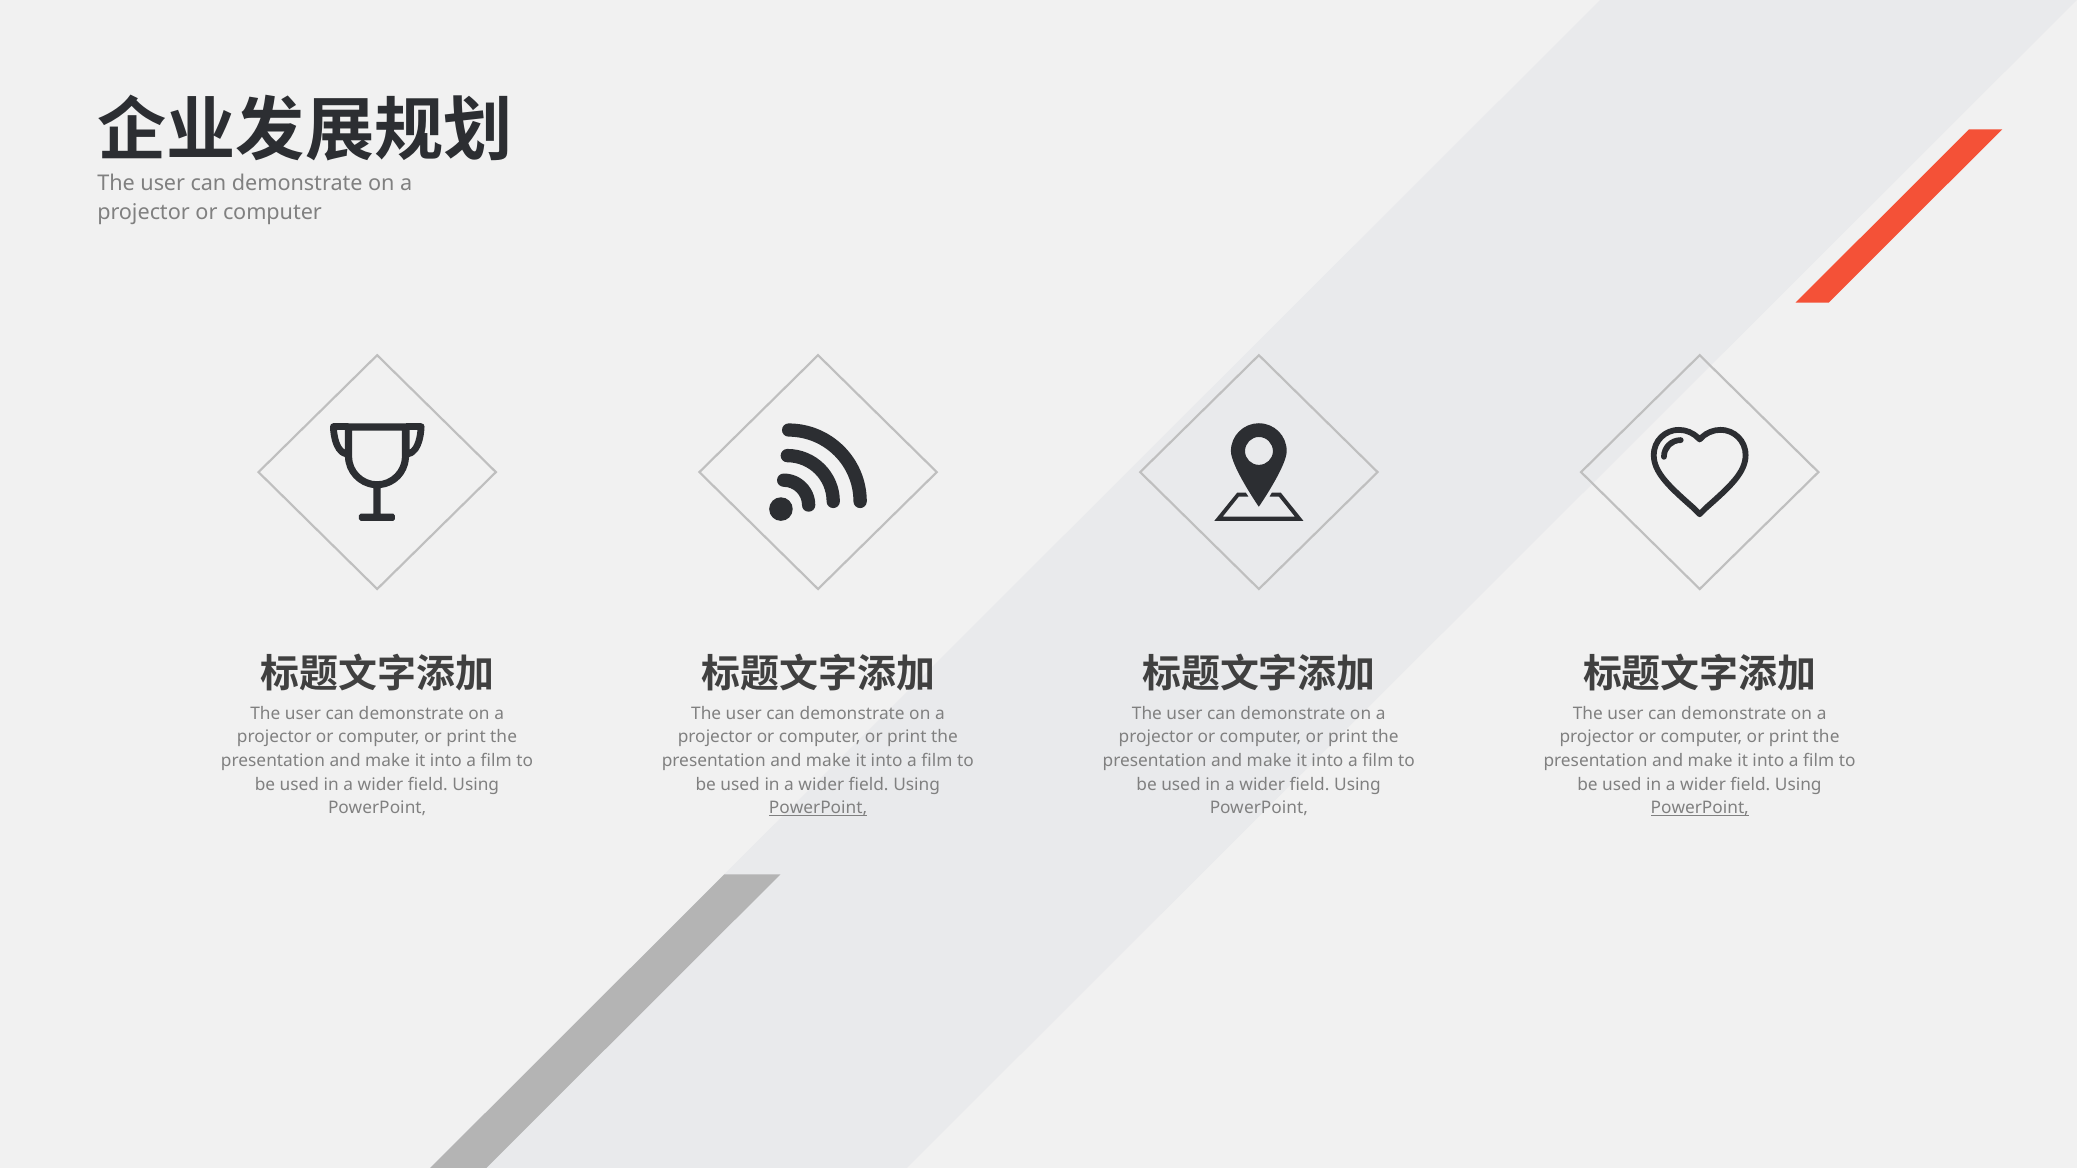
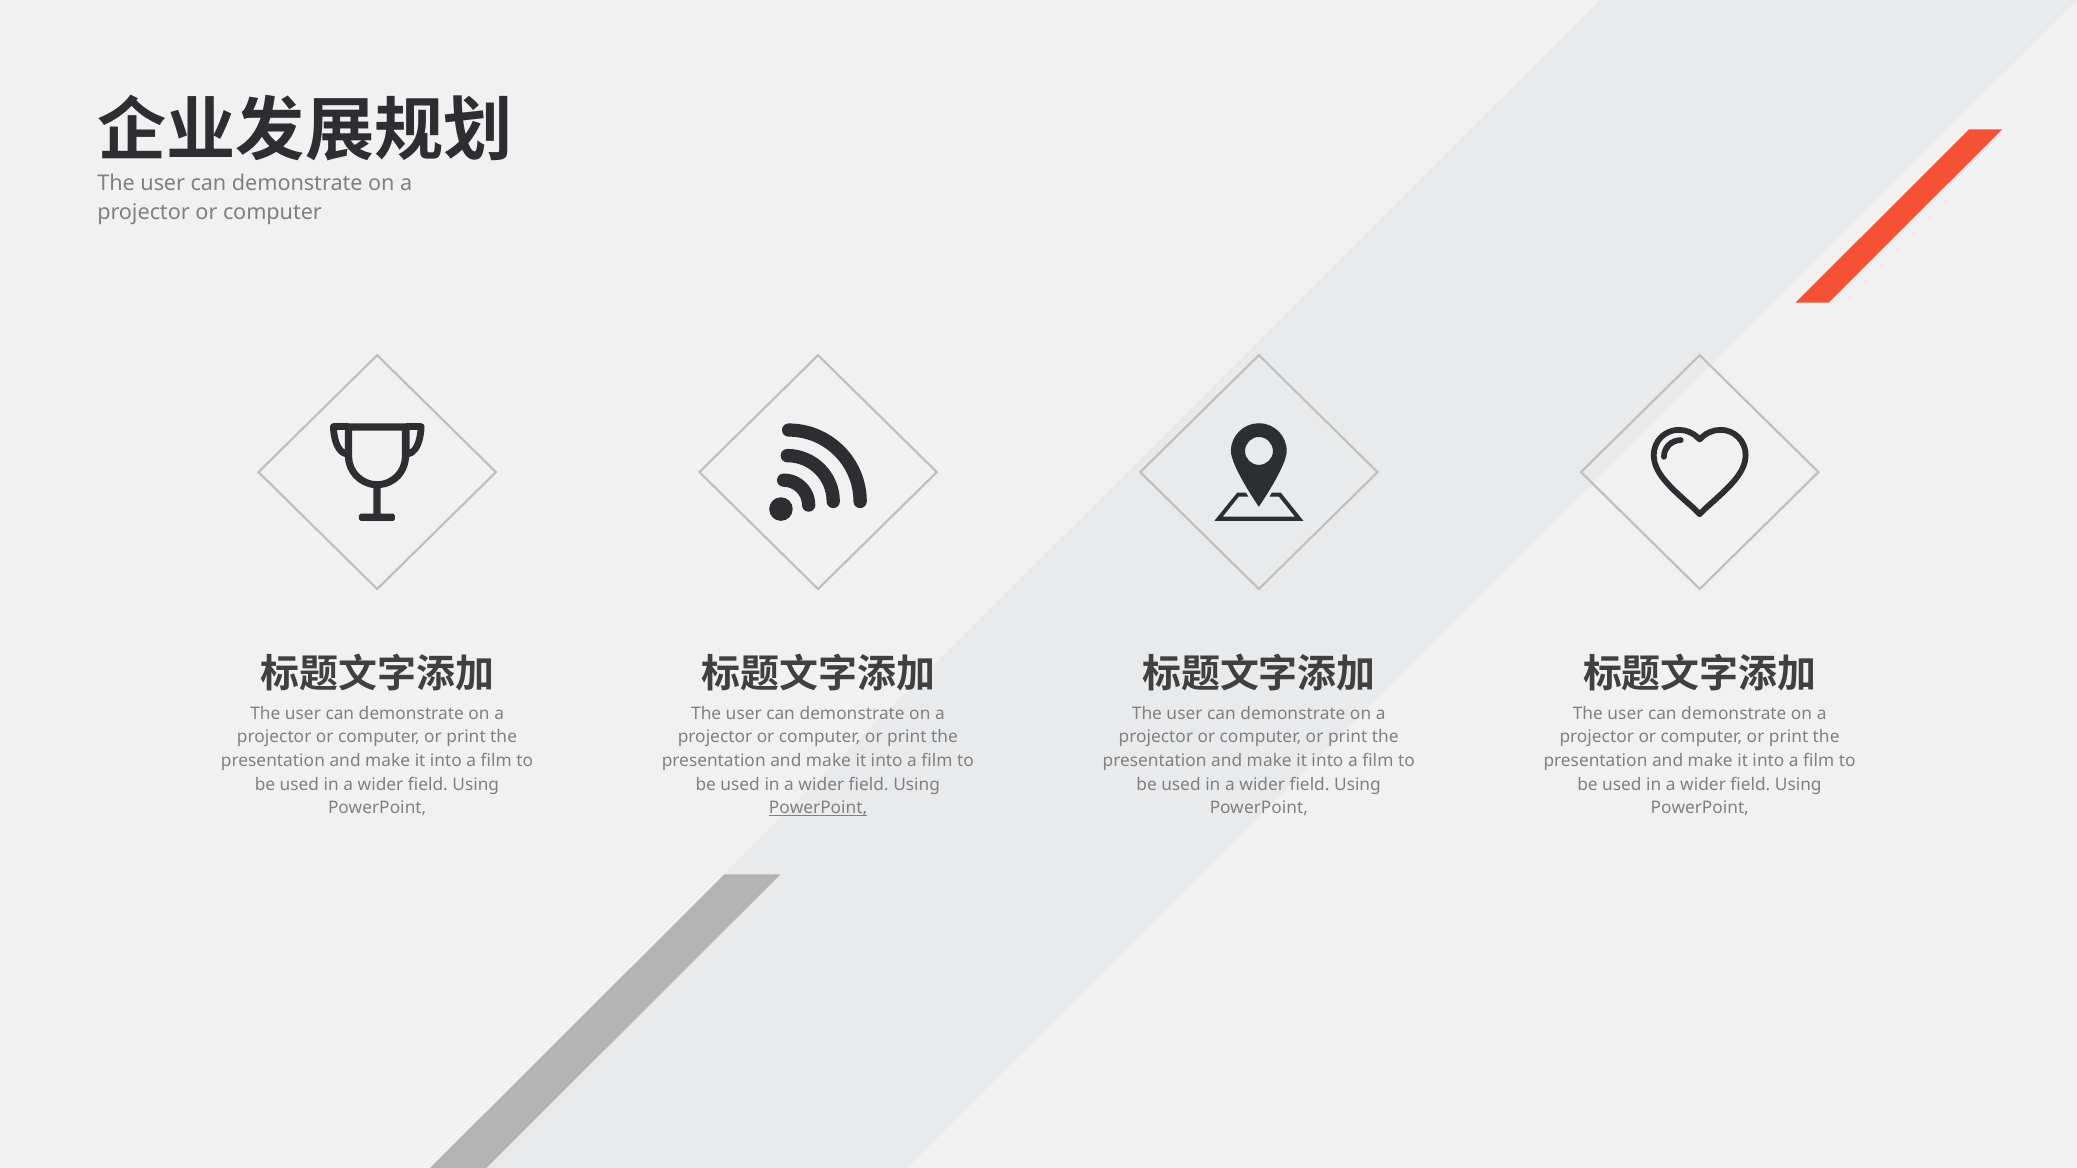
PowerPoint at (1700, 808) underline: present -> none
